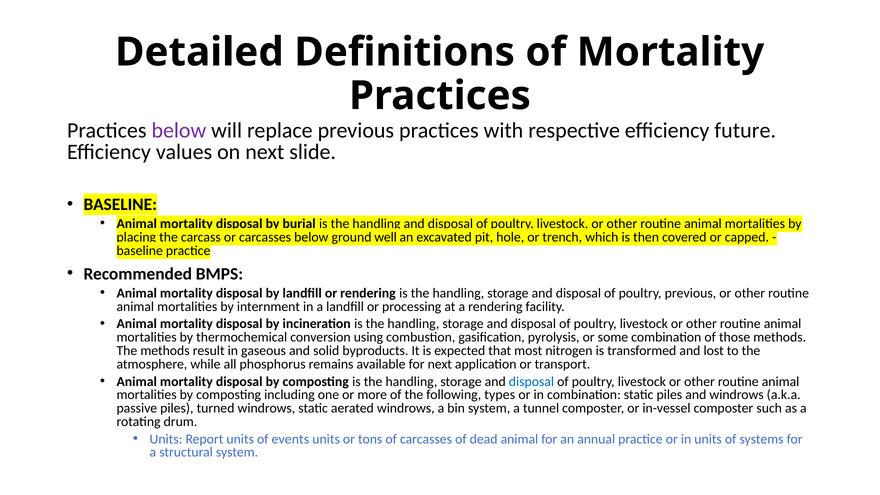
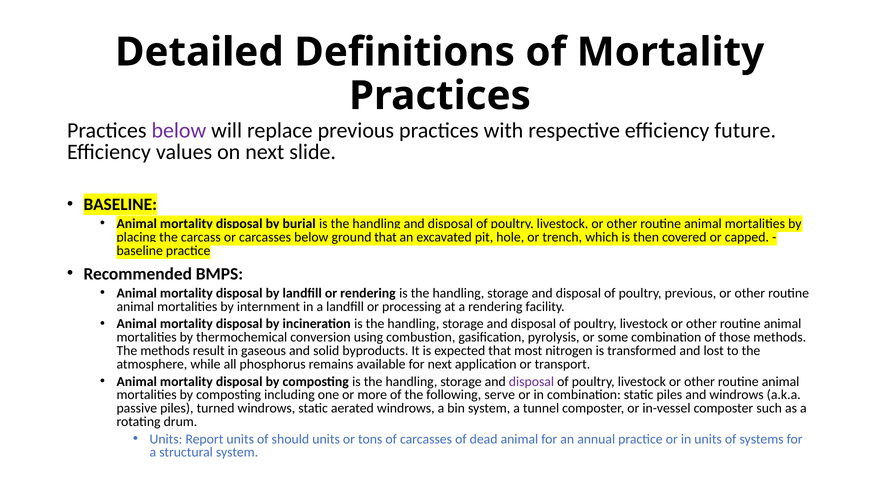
ground well: well -> that
disposal at (531, 381) colour: blue -> purple
types: types -> serve
events: events -> should
